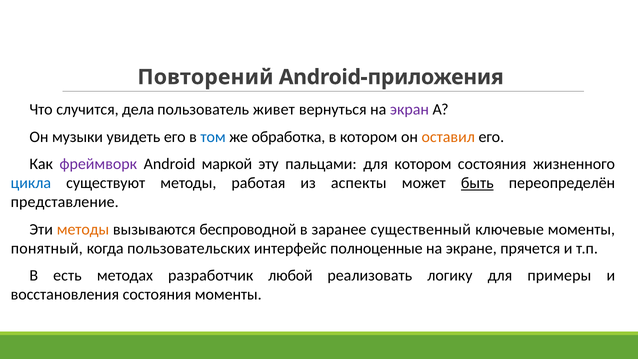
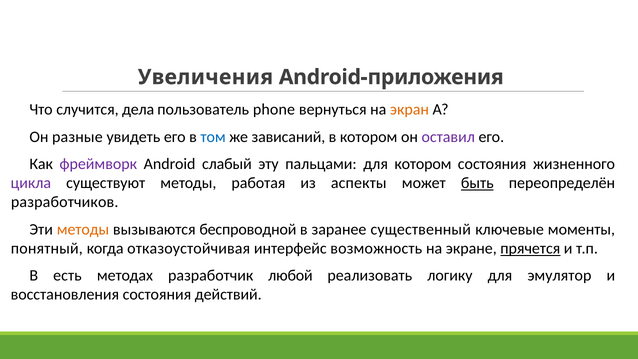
Повторений: Повторений -> Увеличения
живет: живет -> phone
экран colour: purple -> orange
музыки: музыки -> разные
обработка: обработка -> зависаний
оставил colour: orange -> purple
маркой: маркой -> слабый
цикла colour: blue -> purple
представление: представление -> разработчиков
пользовательских: пользовательских -> отказоустойчивая
полноценные: полноценные -> возможность
прячется underline: none -> present
примеры: примеры -> эмулятор
состояния моменты: моменты -> действий
